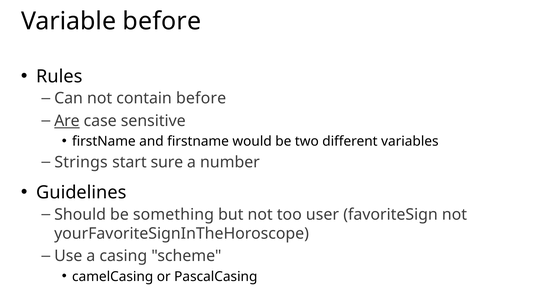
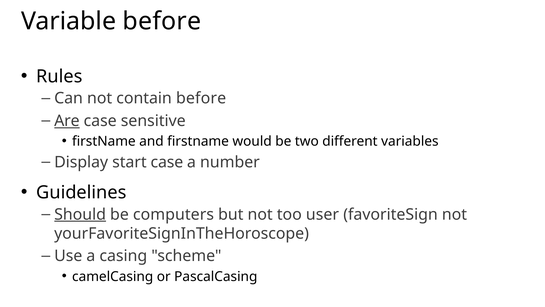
Strings: Strings -> Display
start sure: sure -> case
Should underline: none -> present
something: something -> computers
